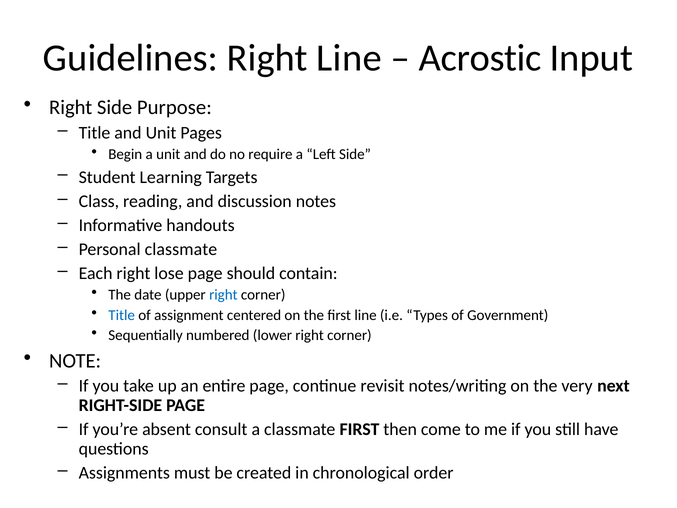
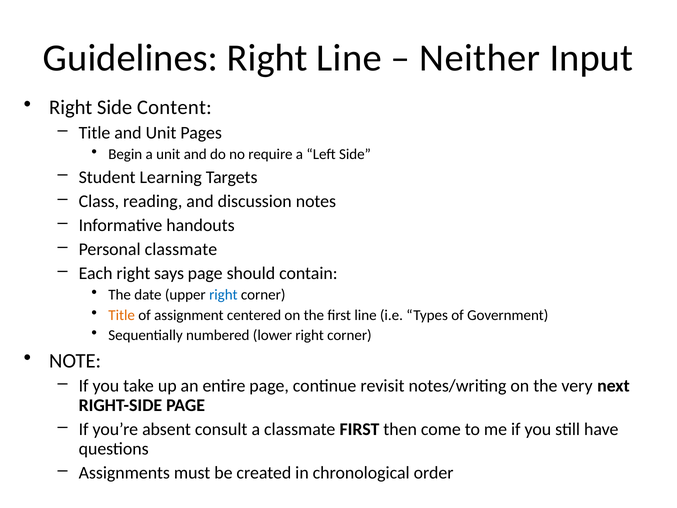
Acrostic: Acrostic -> Neither
Purpose: Purpose -> Content
lose: lose -> says
Title at (122, 315) colour: blue -> orange
